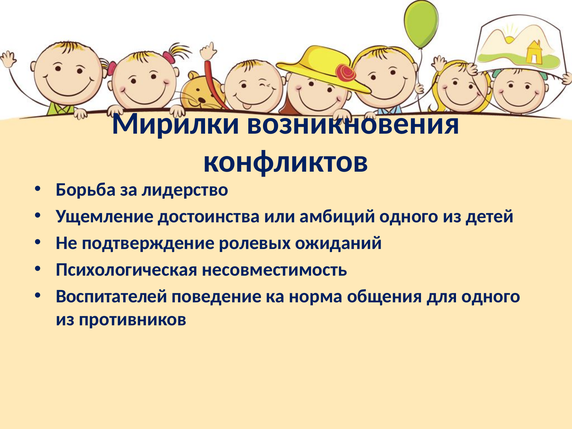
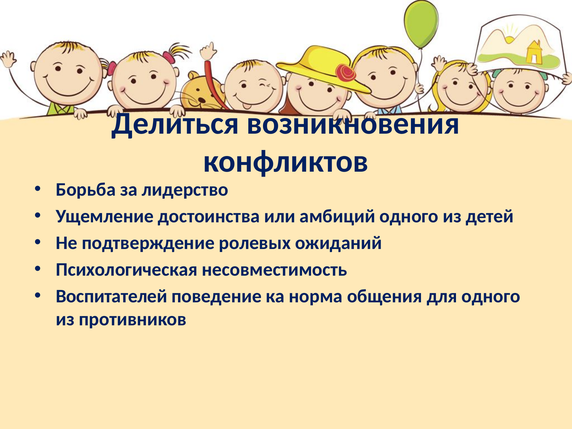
Мирилки: Мирилки -> Делиться
